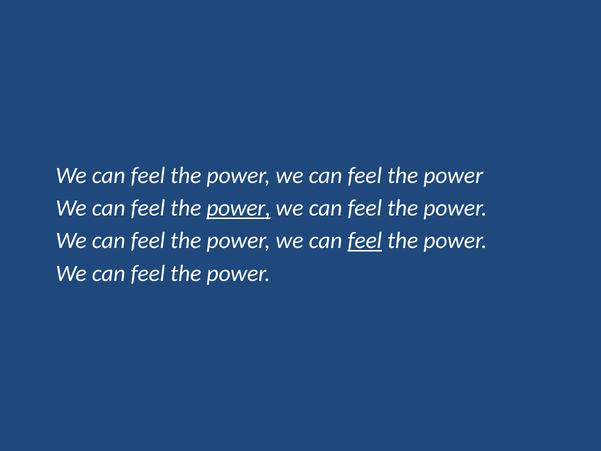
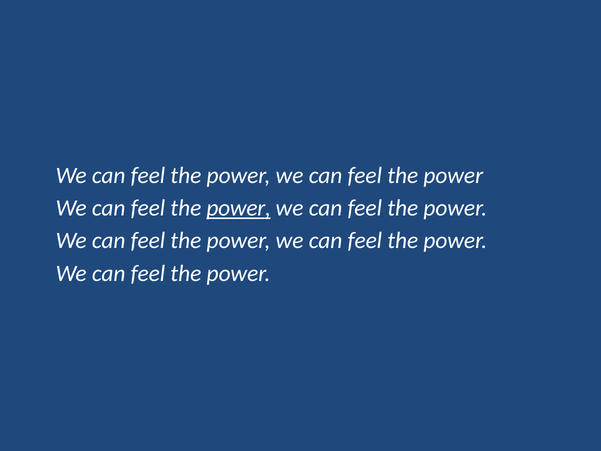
feel at (365, 241) underline: present -> none
